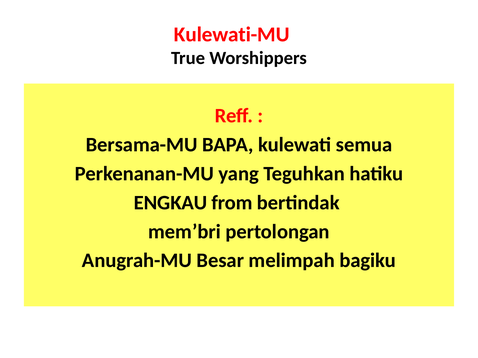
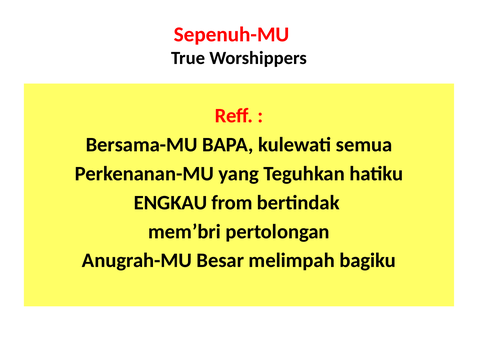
Kulewati-MU: Kulewati-MU -> Sepenuh-MU
